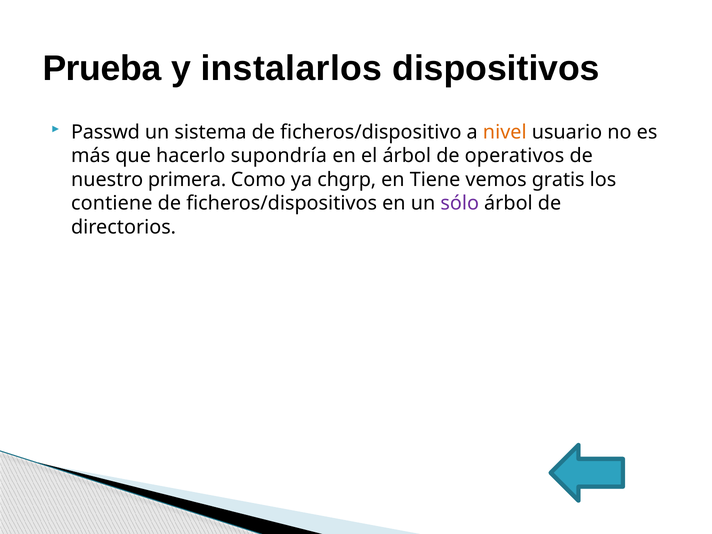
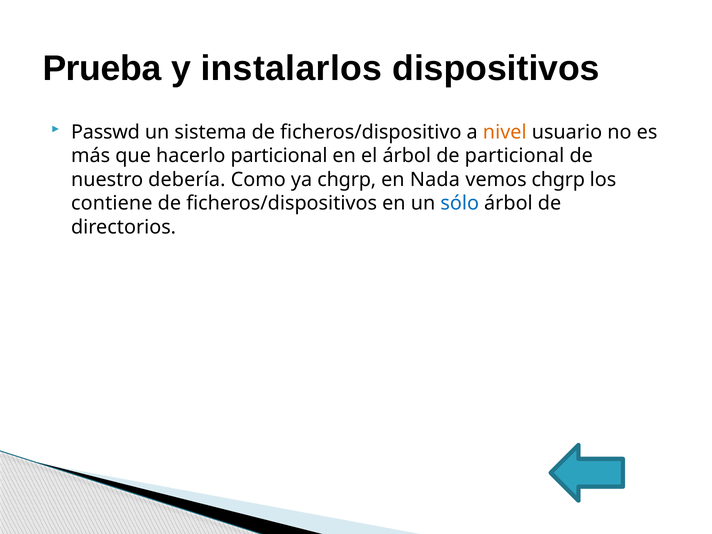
hacerlo supondría: supondría -> particional
de operativos: operativos -> particional
primera: primera -> debería
Tiene: Tiene -> Nada
vemos gratis: gratis -> chgrp
sólo colour: purple -> blue
